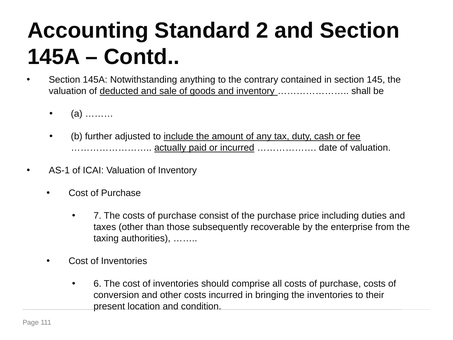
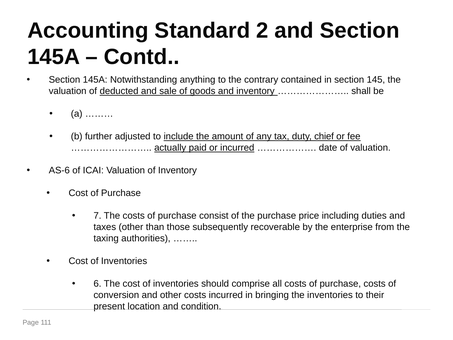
cash: cash -> chief
AS-1: AS-1 -> AS-6
